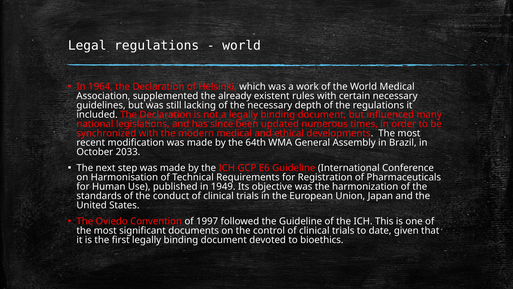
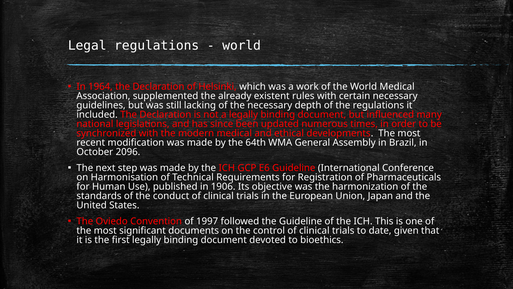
2033: 2033 -> 2096
1949: 1949 -> 1906
